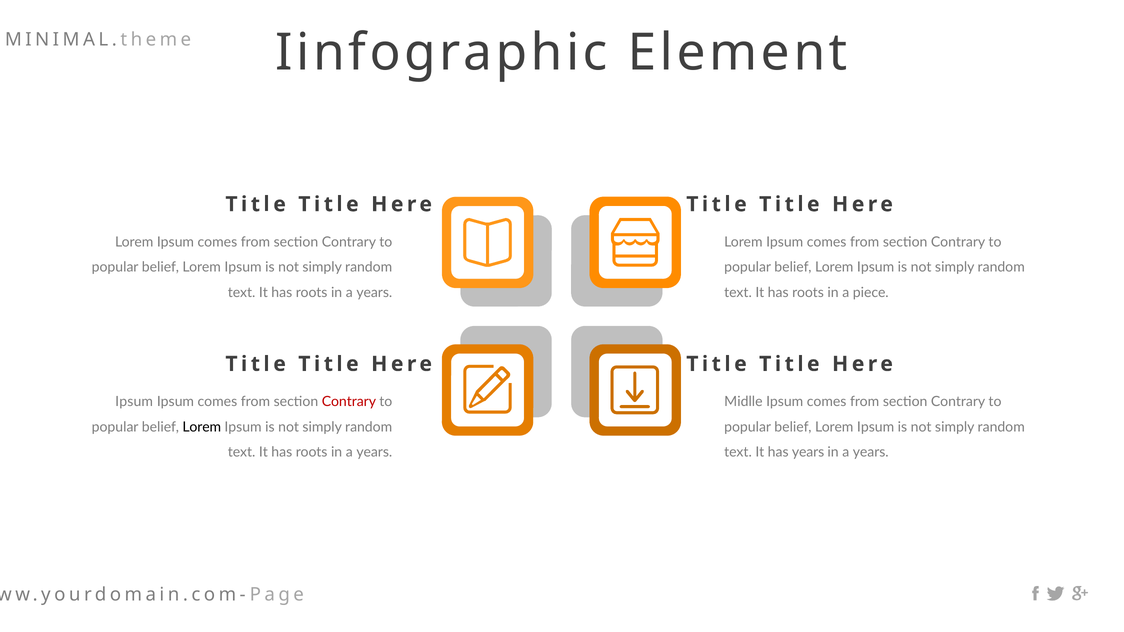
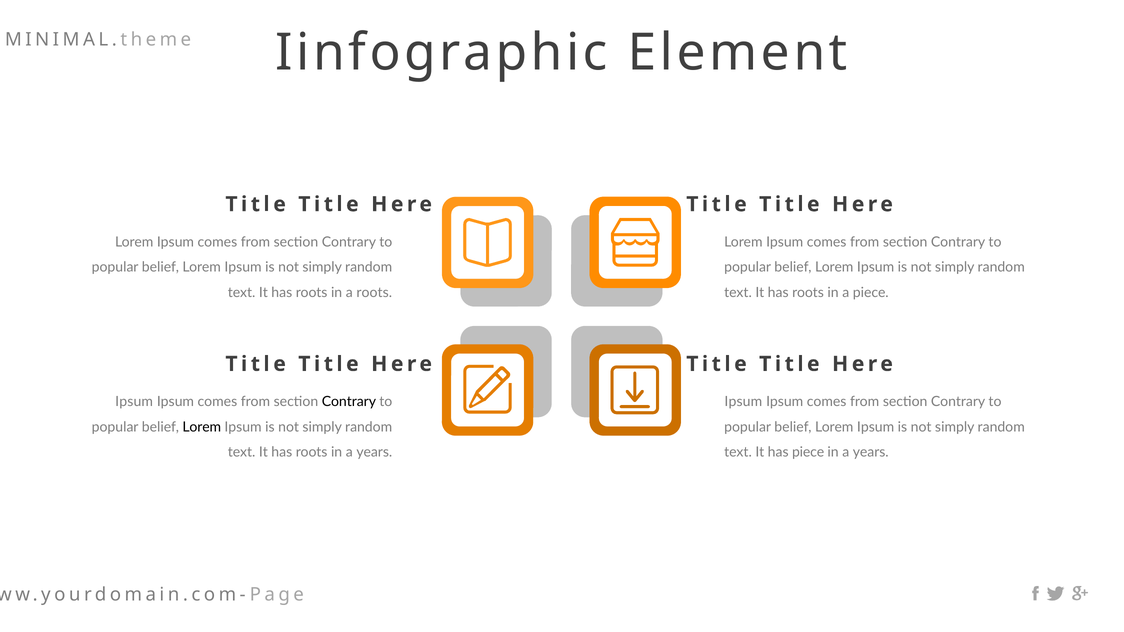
years at (374, 293): years -> roots
Contrary at (349, 402) colour: red -> black
Midlle at (743, 402): Midlle -> Ipsum
has years: years -> piece
